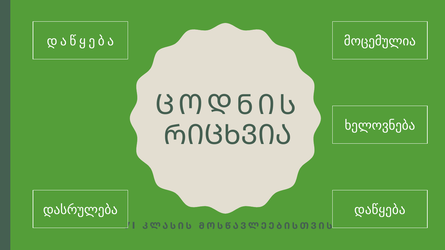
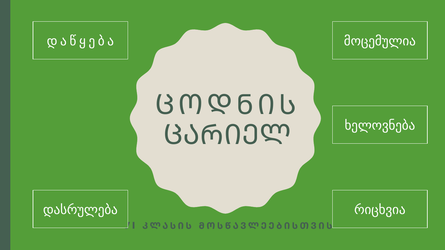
ᲠᲘᲪᲮᲕᲘᲐ: ᲠᲘᲪᲮᲕᲘᲐ -> ᲪᲐᲠᲘᲔᲚ
დაწყება at (380, 210): დაწყება -> რიცხვია
